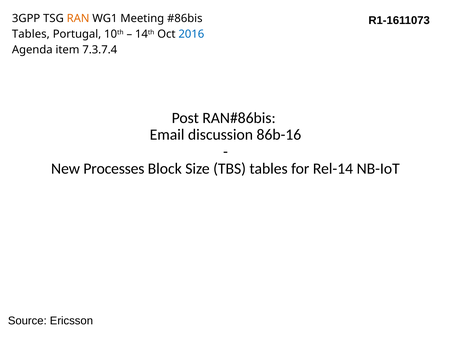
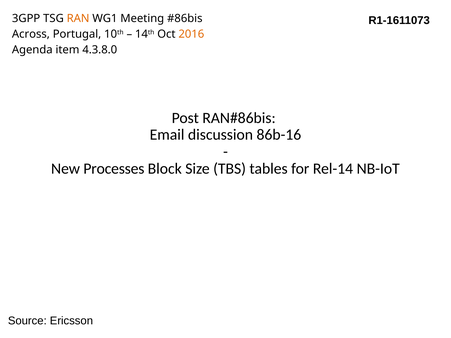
Tables at (31, 34): Tables -> Across
2016 colour: blue -> orange
7.3.7.4: 7.3.7.4 -> 4.3.8.0
